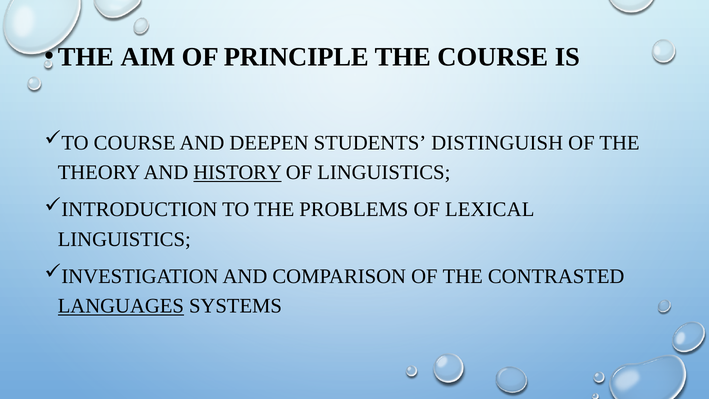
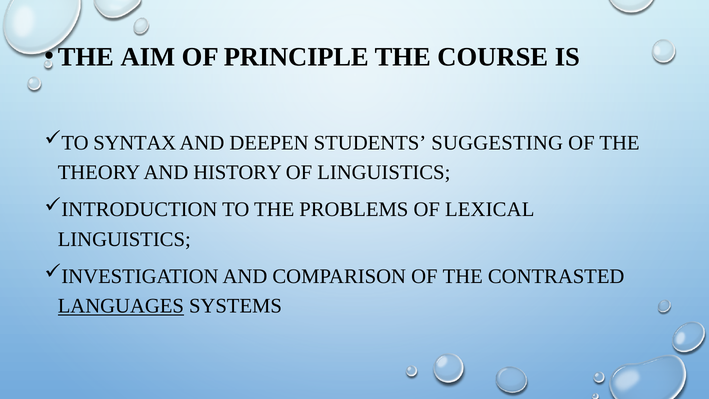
COURSE at (135, 143): COURSE -> SYNTAX
DISTINGUISH: DISTINGUISH -> SUGGESTING
HISTORY underline: present -> none
